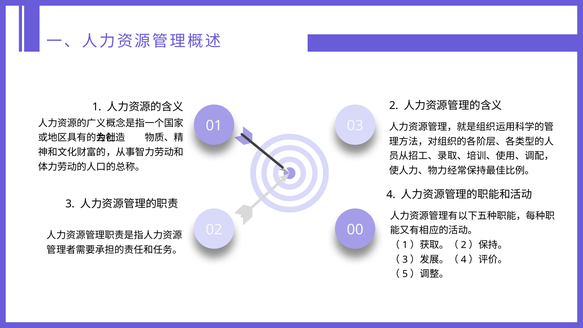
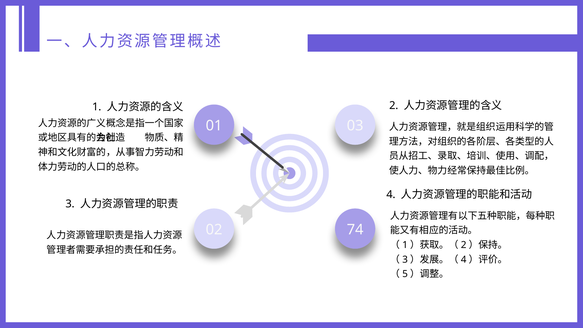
00: 00 -> 74
